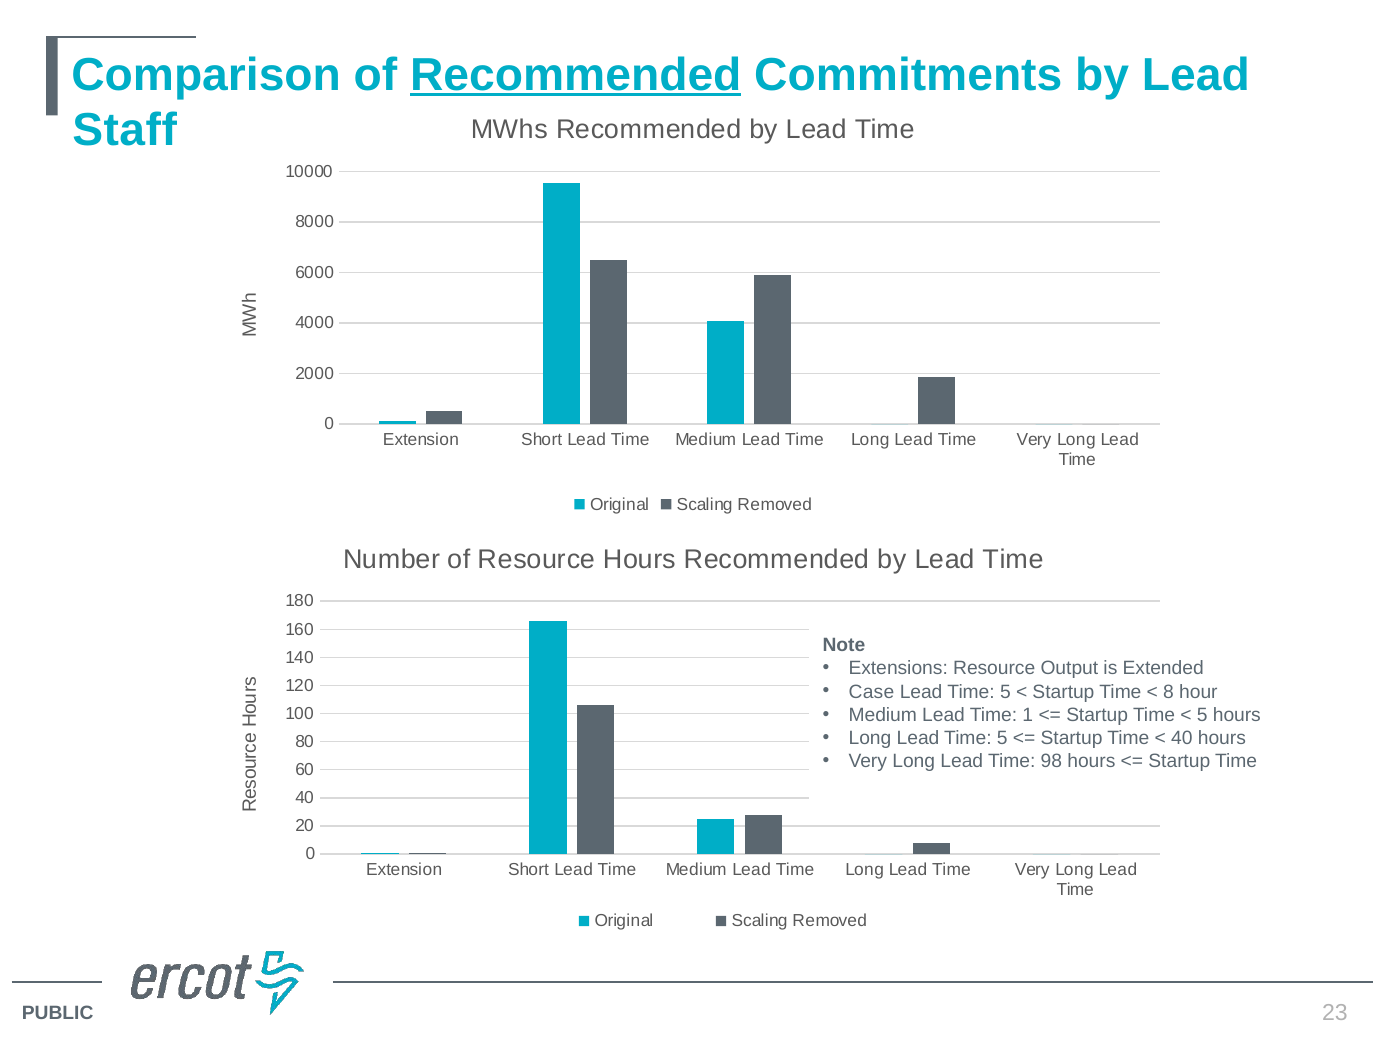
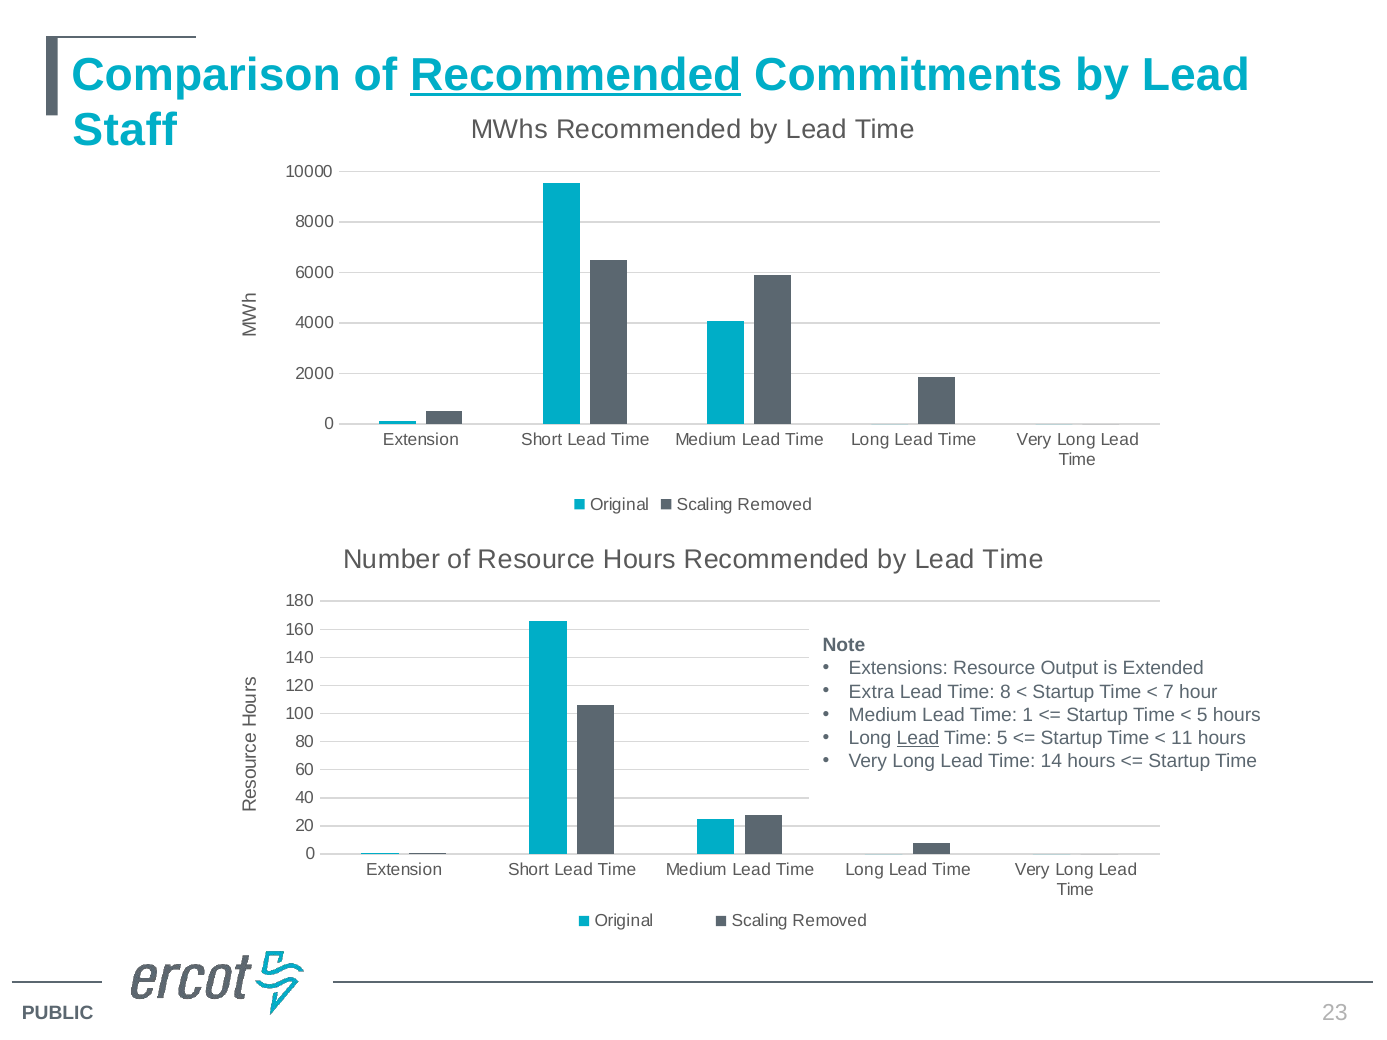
Case: Case -> Extra
5 at (1005, 692): 5 -> 8
8: 8 -> 7
Lead at (918, 738) underline: none -> present
40 at (1182, 738): 40 -> 11
98: 98 -> 14
